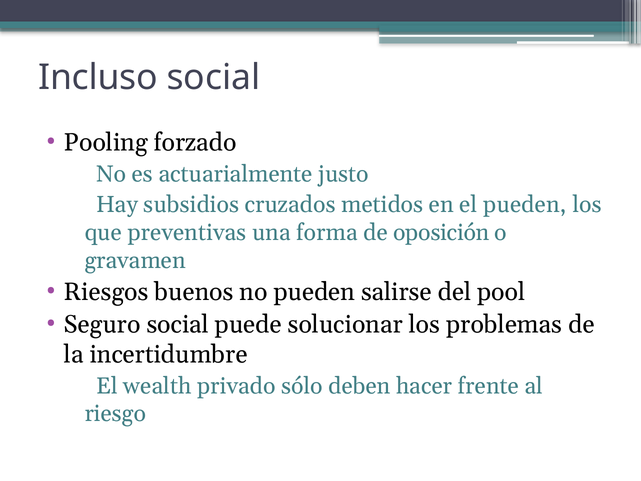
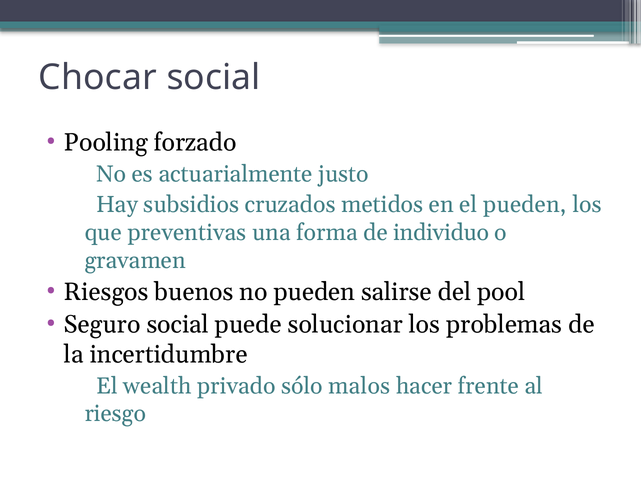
Incluso: Incluso -> Chocar
oposición: oposición -> individuo
deben: deben -> malos
